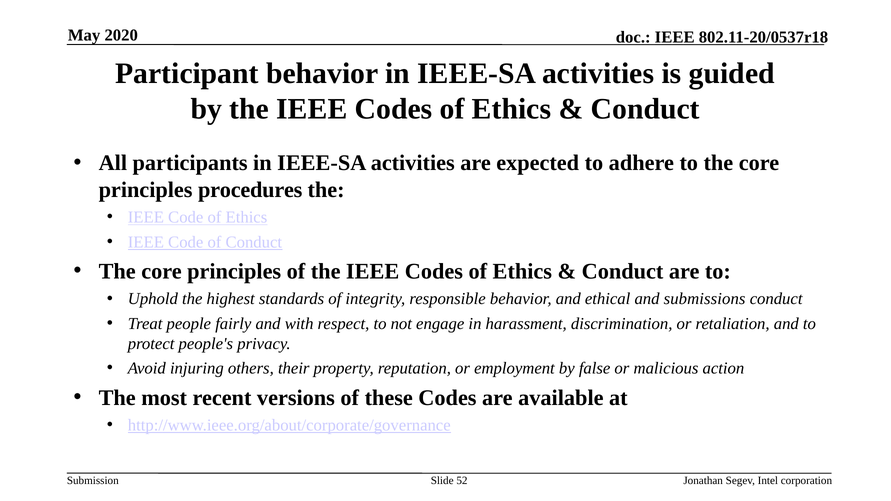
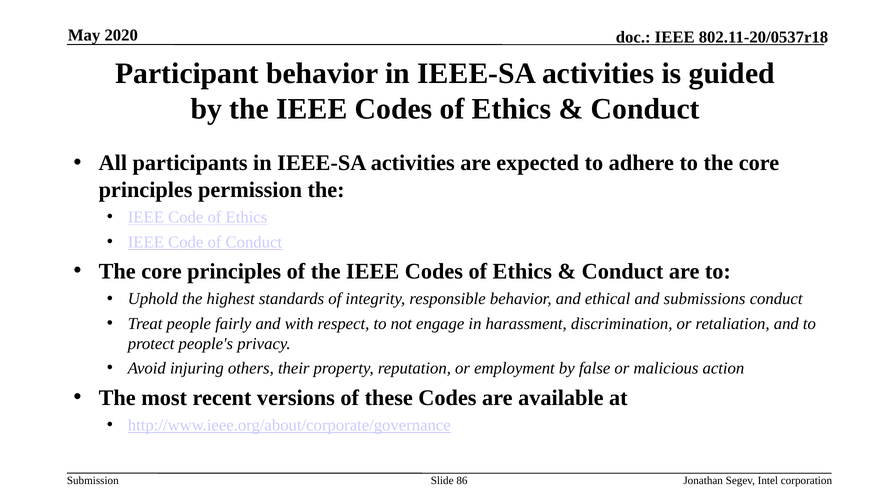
procedures: procedures -> permission
52: 52 -> 86
